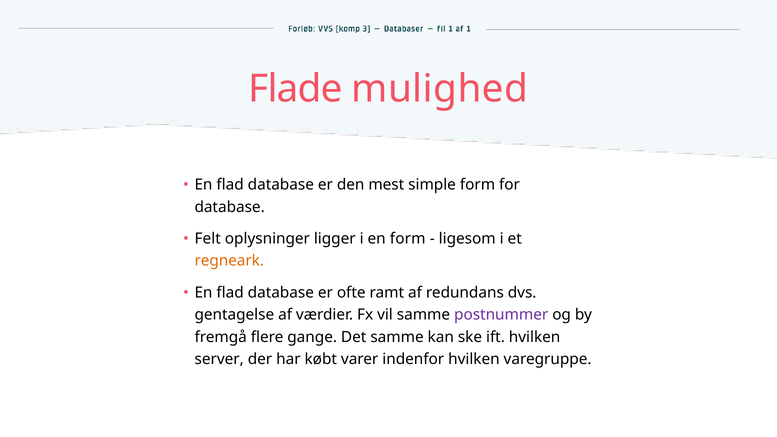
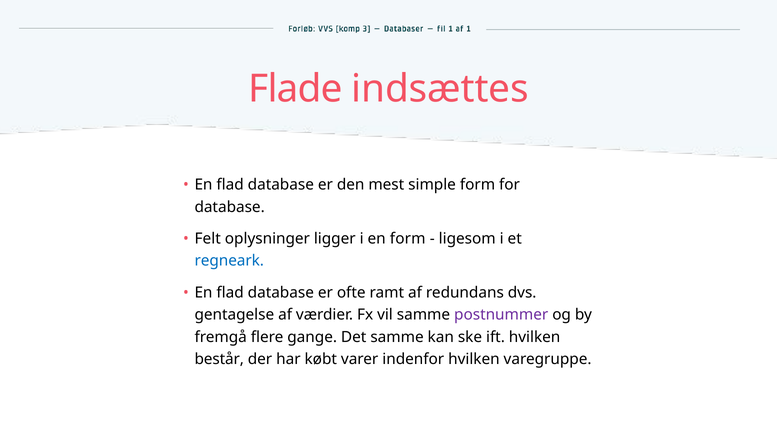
mulighed: mulighed -> indsættes
regneark colour: orange -> blue
server: server -> består
